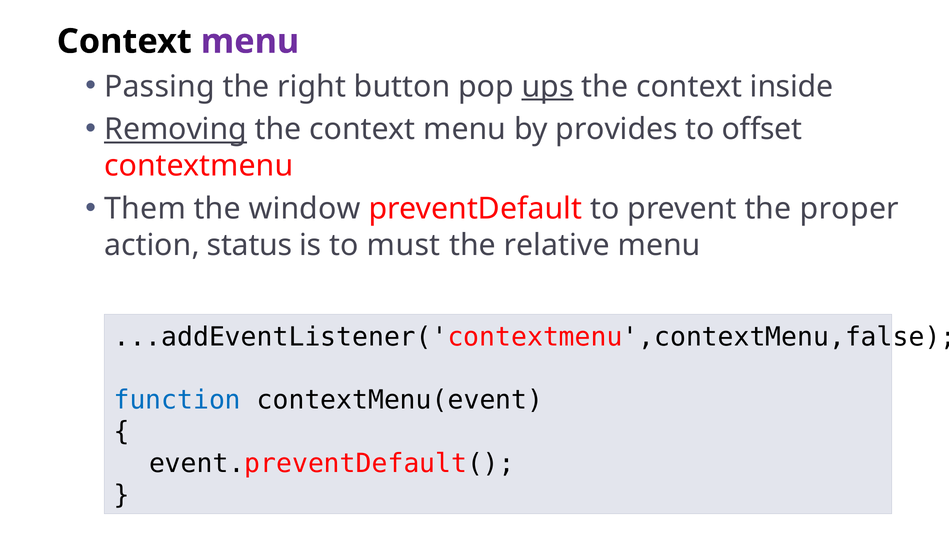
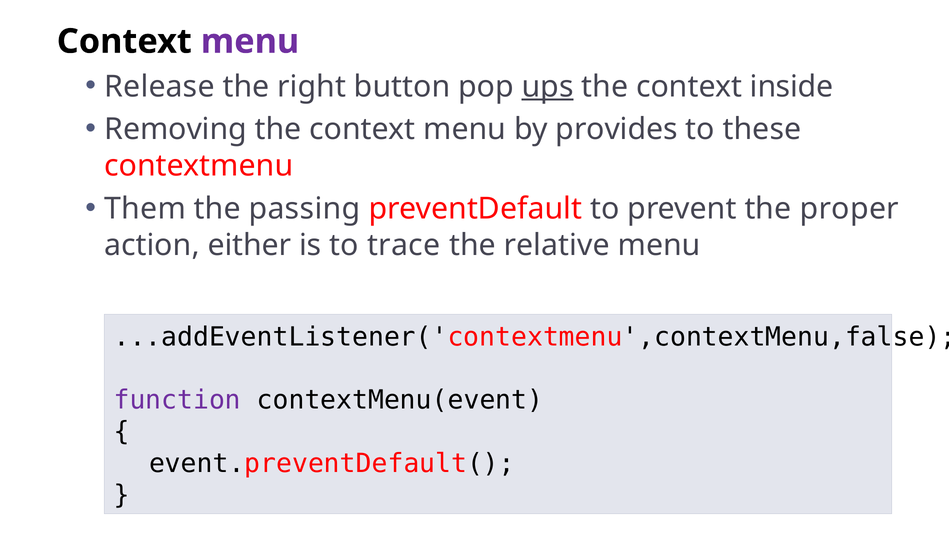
Passing: Passing -> Release
Removing underline: present -> none
offset: offset -> these
window: window -> passing
status: status -> either
must: must -> trace
function colour: blue -> purple
